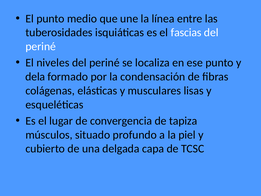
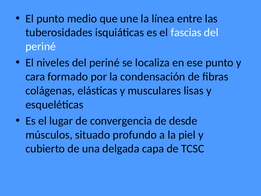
dela: dela -> cara
tapiza: tapiza -> desde
